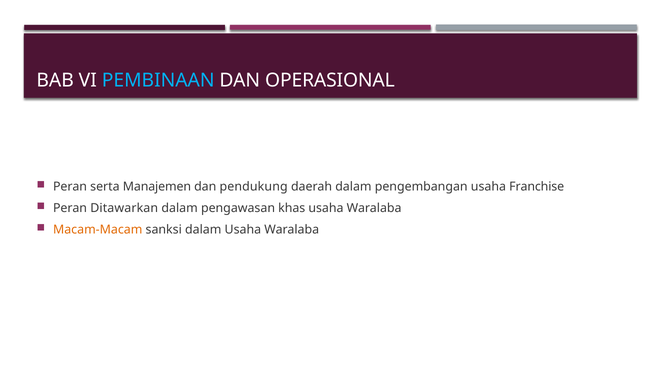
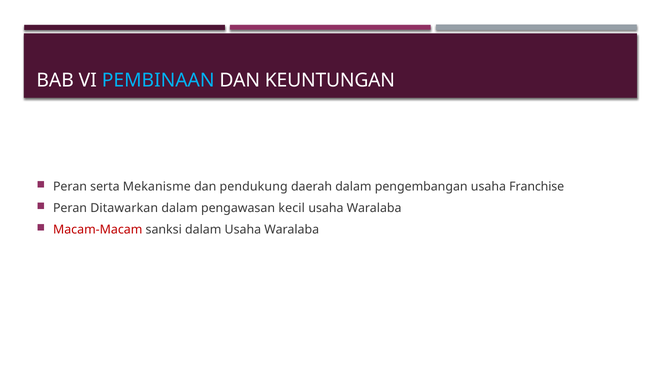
OPERASIONAL: OPERASIONAL -> KEUNTUNGAN
Manajemen: Manajemen -> Mekanisme
khas: khas -> kecil
Macam-Macam colour: orange -> red
